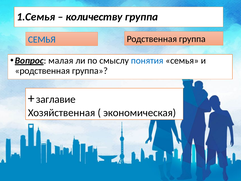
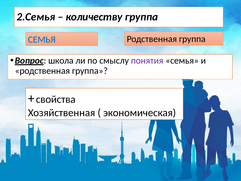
1.Семья: 1.Семья -> 2.Семья
малая: малая -> школа
понятия colour: blue -> purple
заглавие: заглавие -> свойства
